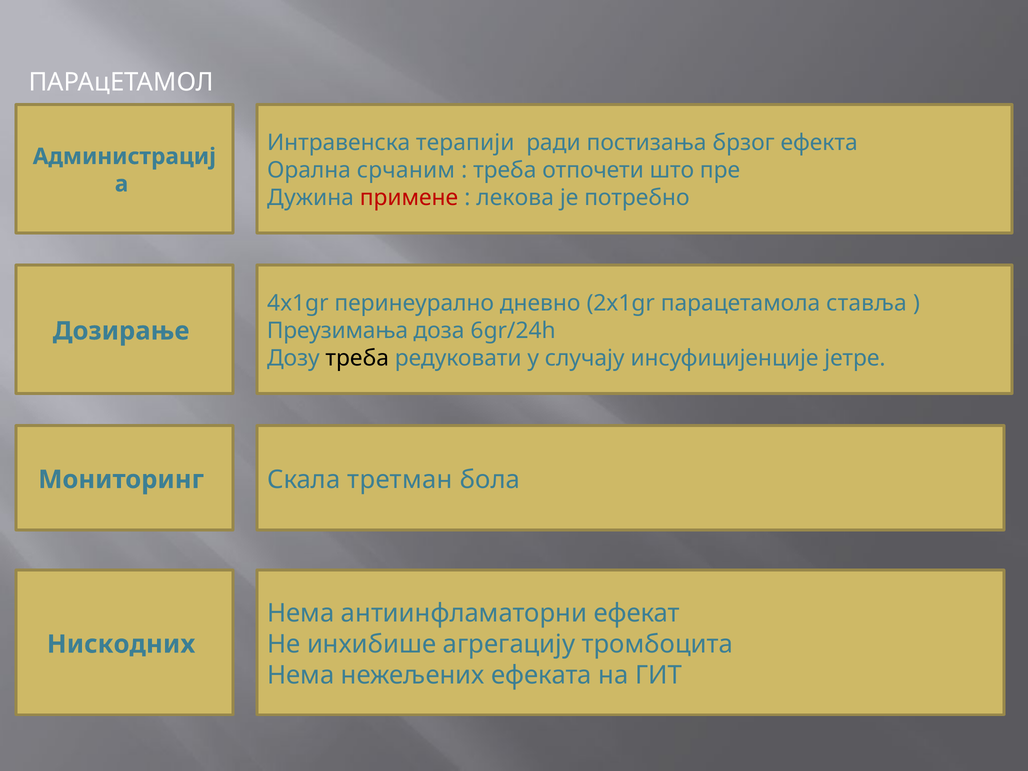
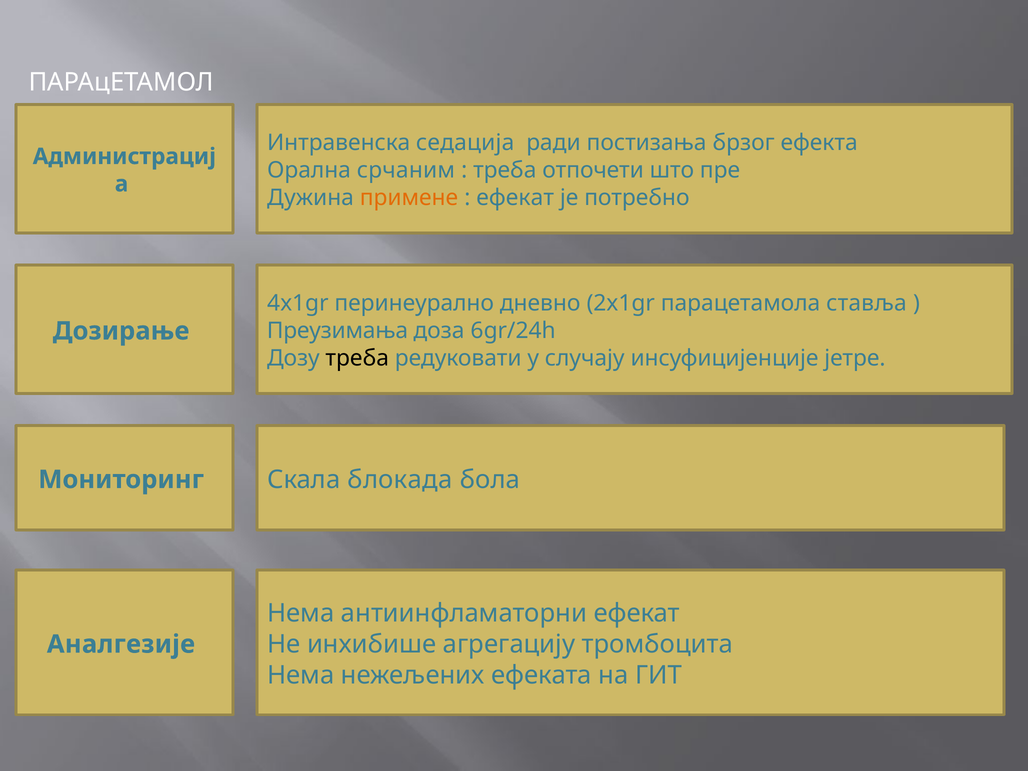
терапији: терапији -> седација
примене colour: red -> orange
лекова at (515, 198): лекова -> ефекат
третман: третман -> блокада
Нискодних: Нискодних -> Аналгезије
